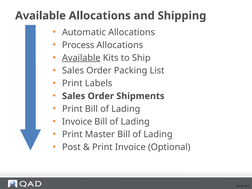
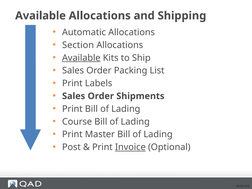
Process: Process -> Section
Invoice at (77, 122): Invoice -> Course
Invoice at (130, 147) underline: none -> present
